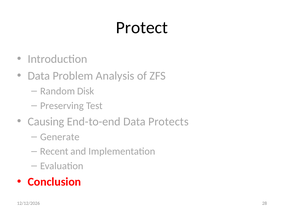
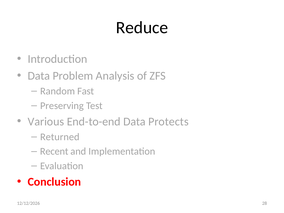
Protect: Protect -> Reduce
Disk: Disk -> Fast
Causing: Causing -> Various
Generate: Generate -> Returned
